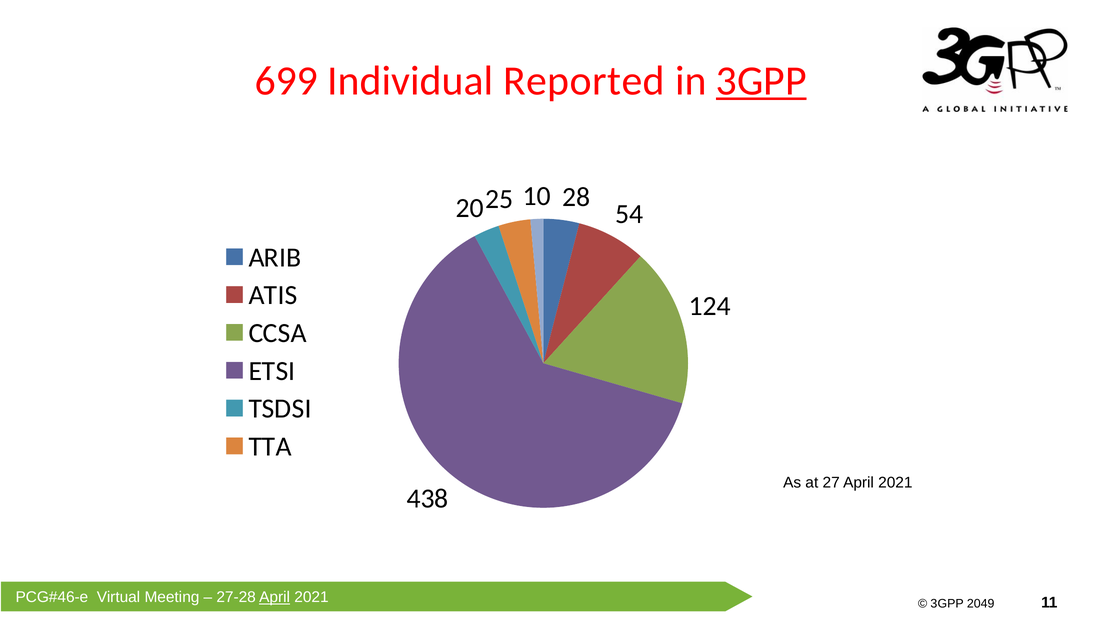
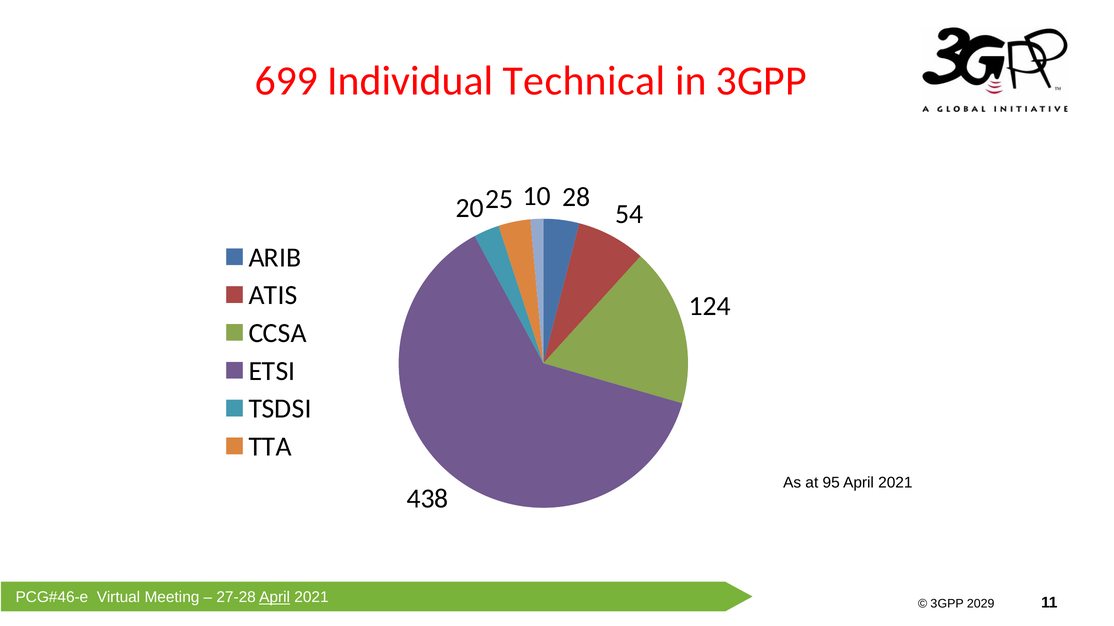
Reported: Reported -> Technical
3GPP at (761, 81) underline: present -> none
27: 27 -> 95
2049: 2049 -> 2029
